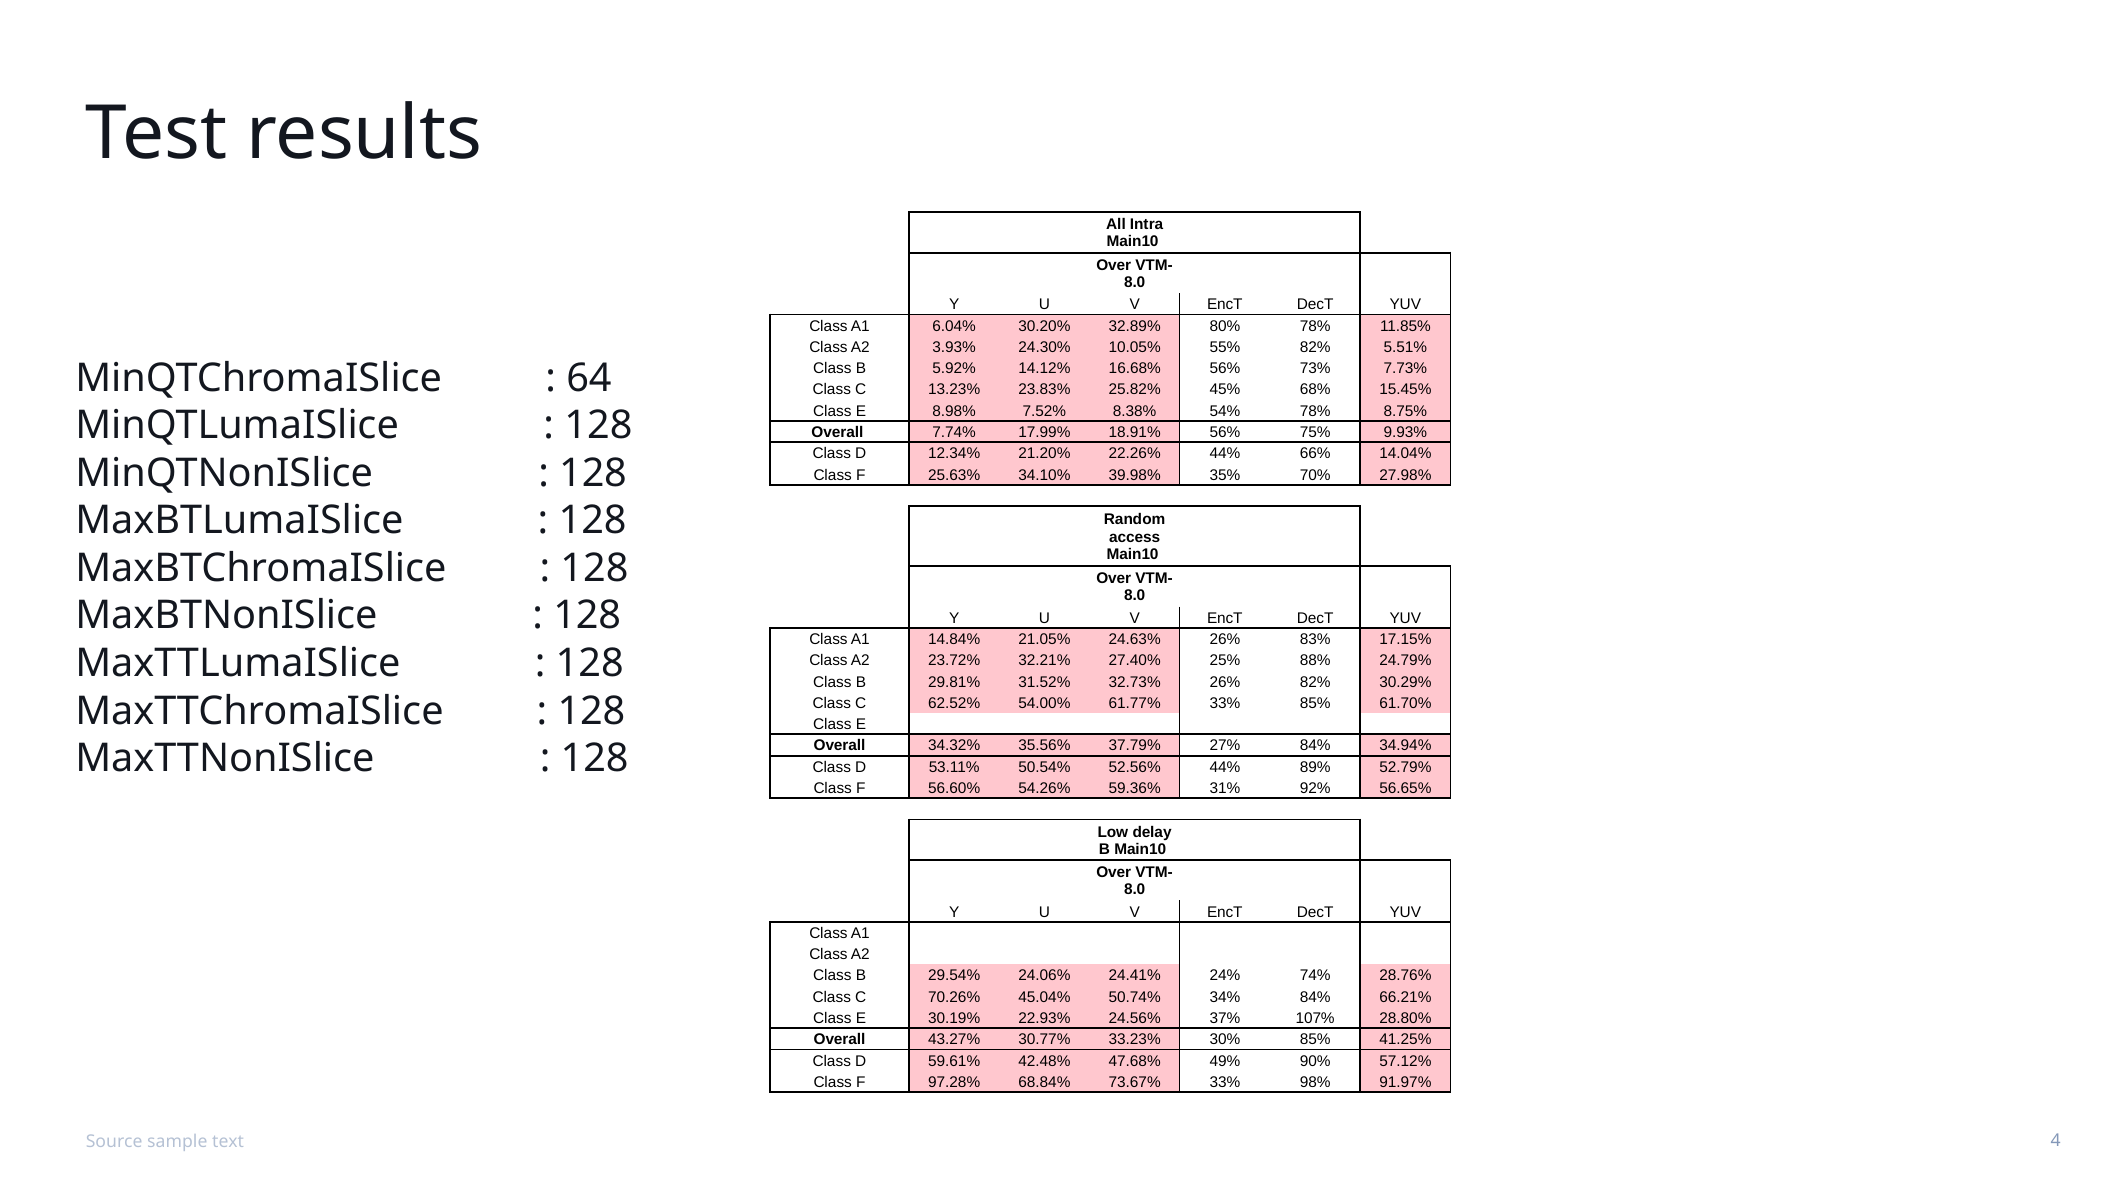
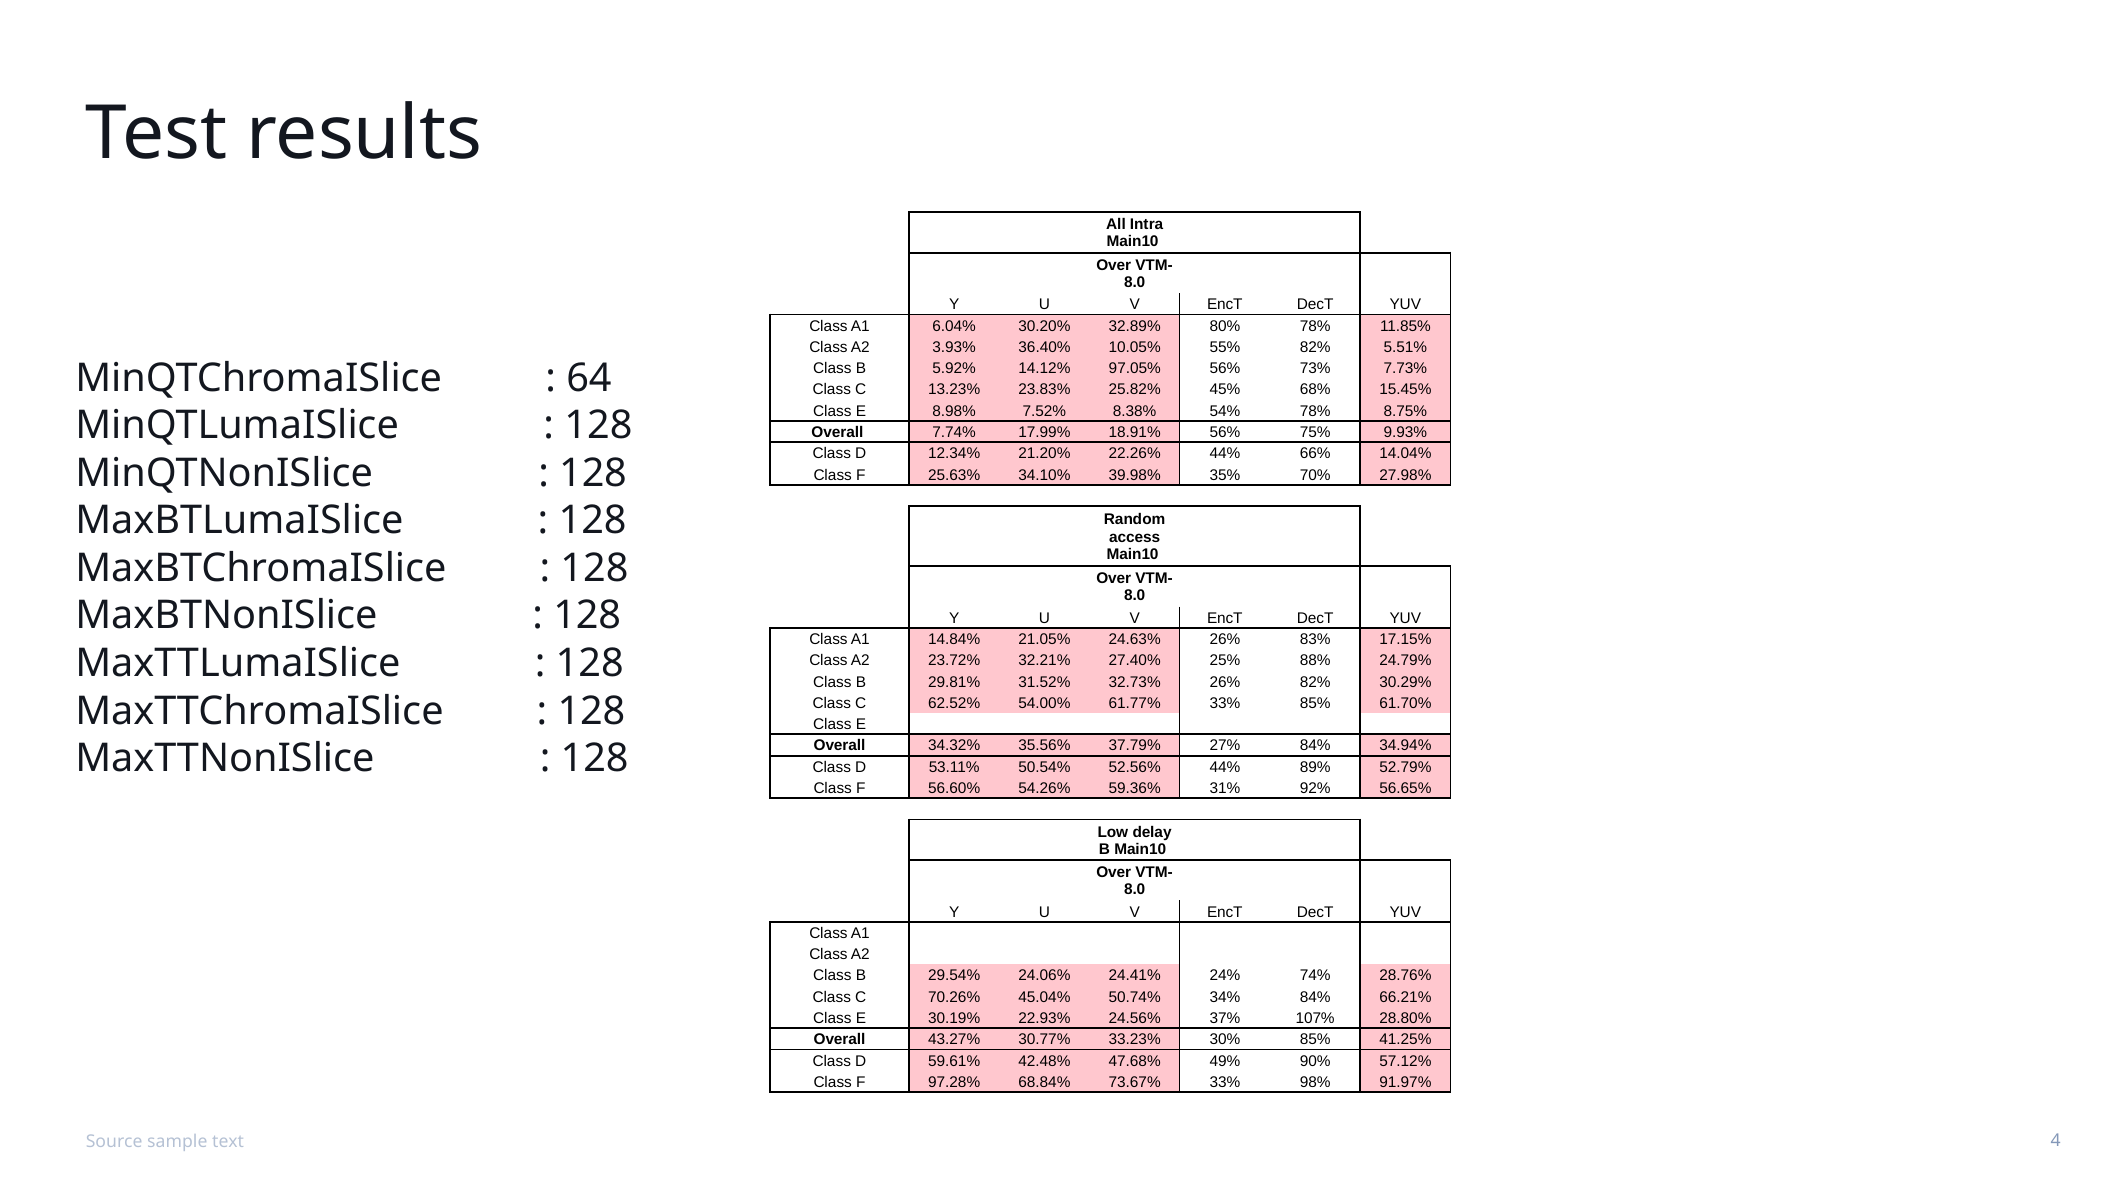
24.30%: 24.30% -> 36.40%
16.68%: 16.68% -> 97.05%
